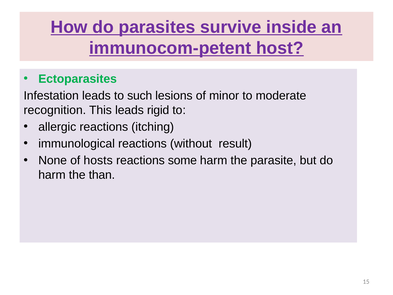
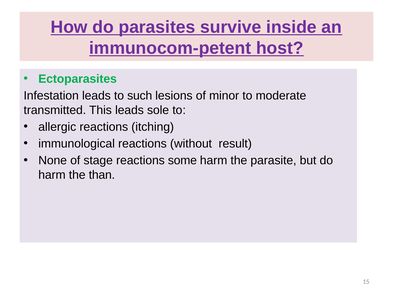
recognition: recognition -> transmitted
rigid: rigid -> sole
hosts: hosts -> stage
